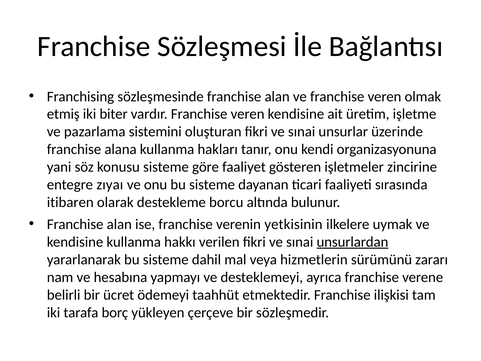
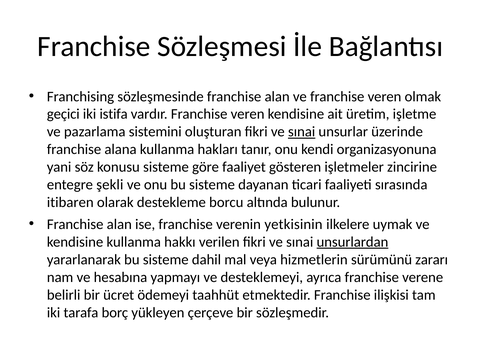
etmiş: etmiş -> geçici
biter: biter -> istifa
sınai at (302, 132) underline: none -> present
zıyaı: zıyaı -> şekli
